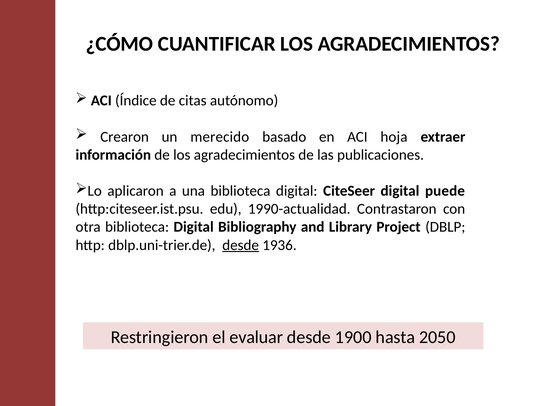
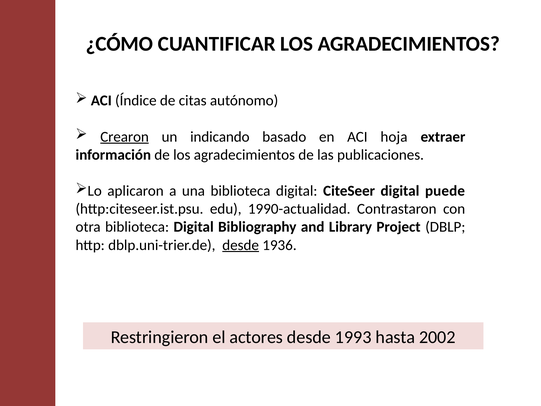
Crearon underline: none -> present
merecido: merecido -> indicando
evaluar: evaluar -> actores
1900: 1900 -> 1993
2050: 2050 -> 2002
